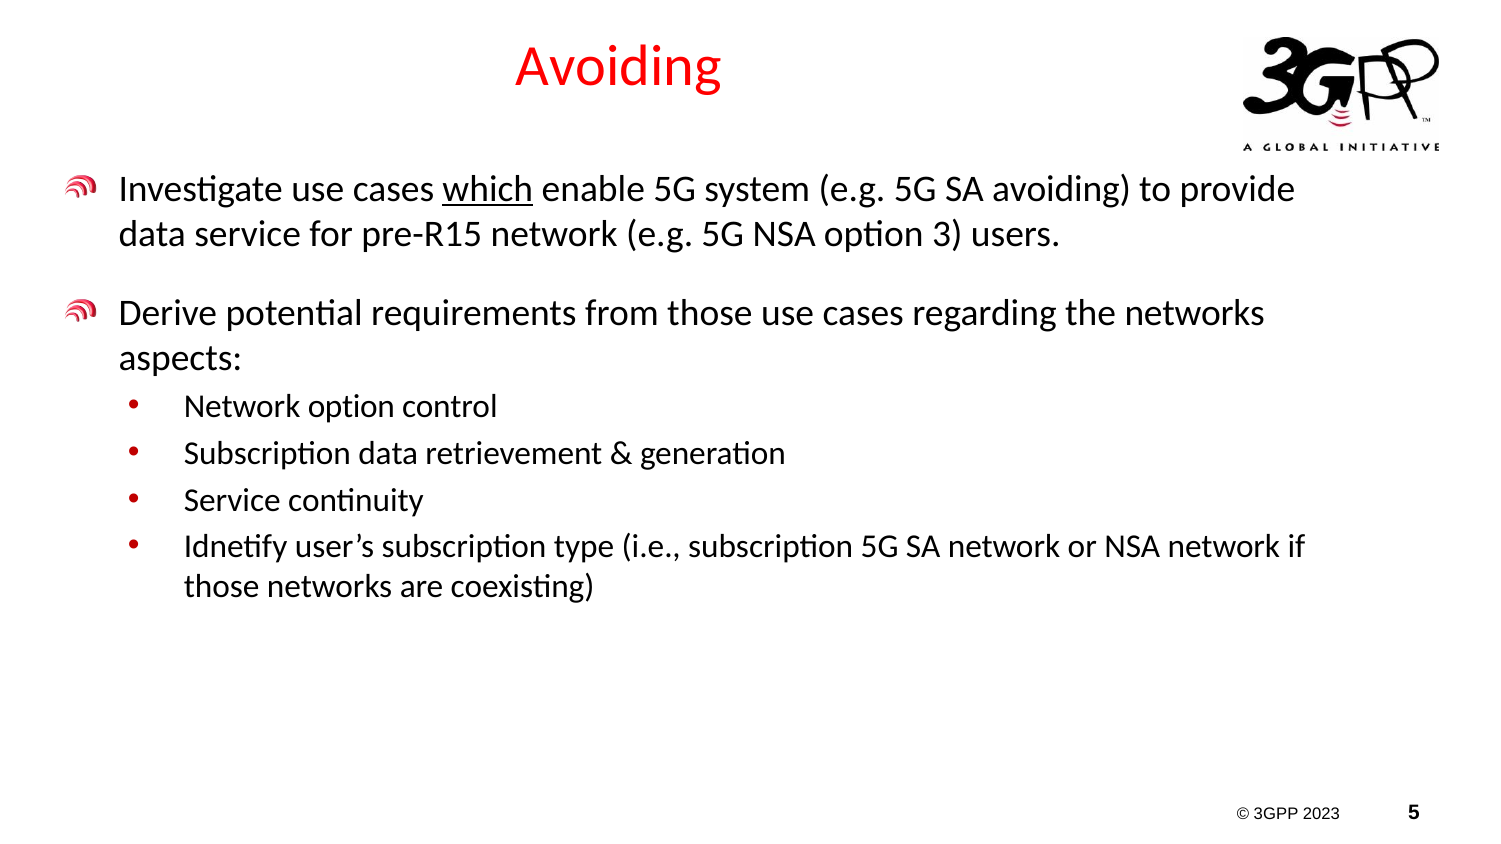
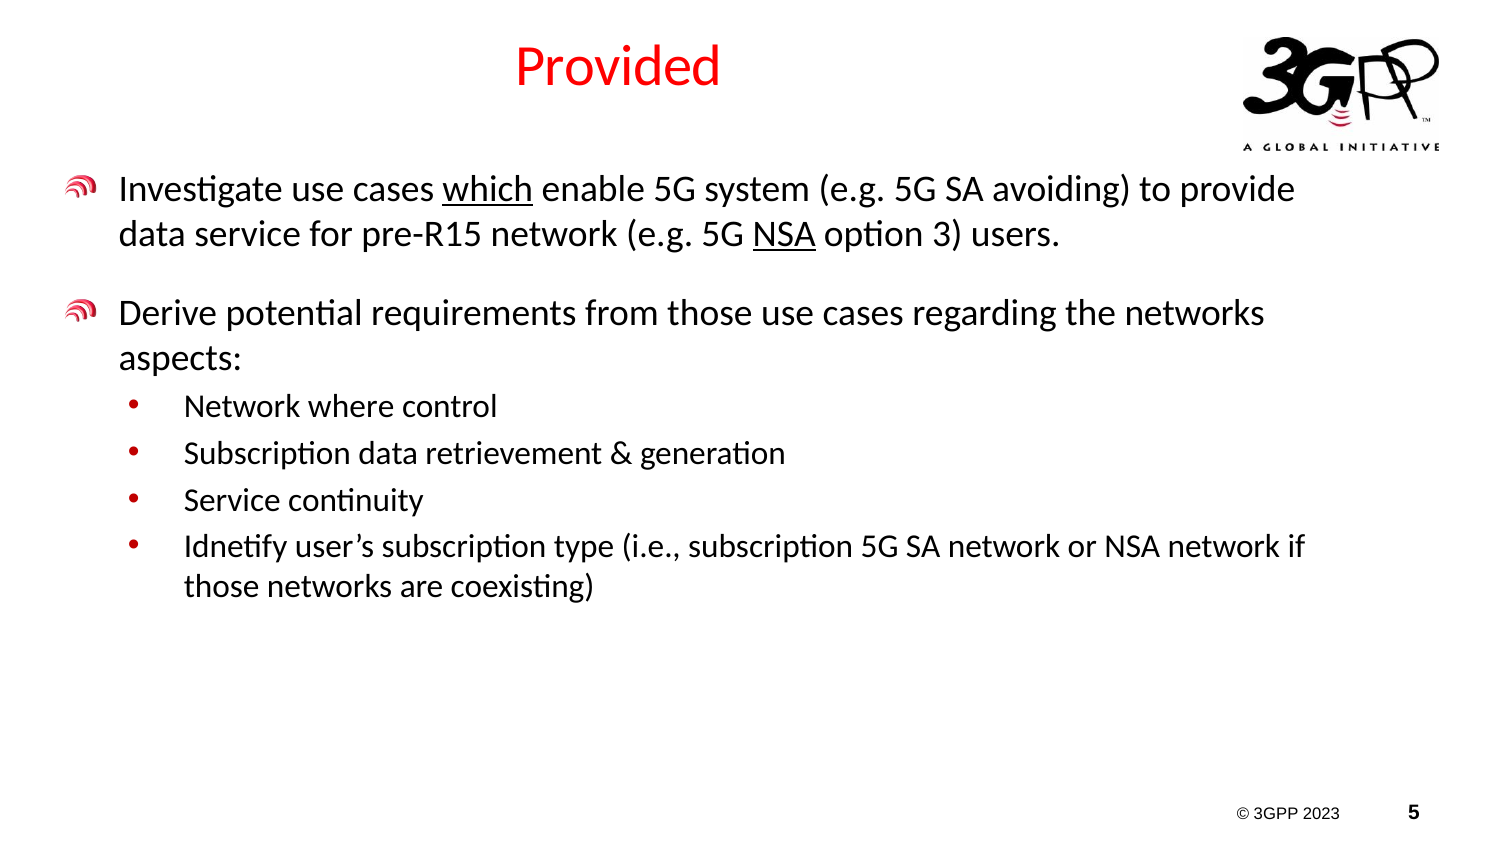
Avoiding at (619, 67): Avoiding -> Provided
NSA at (784, 234) underline: none -> present
Network option: option -> where
